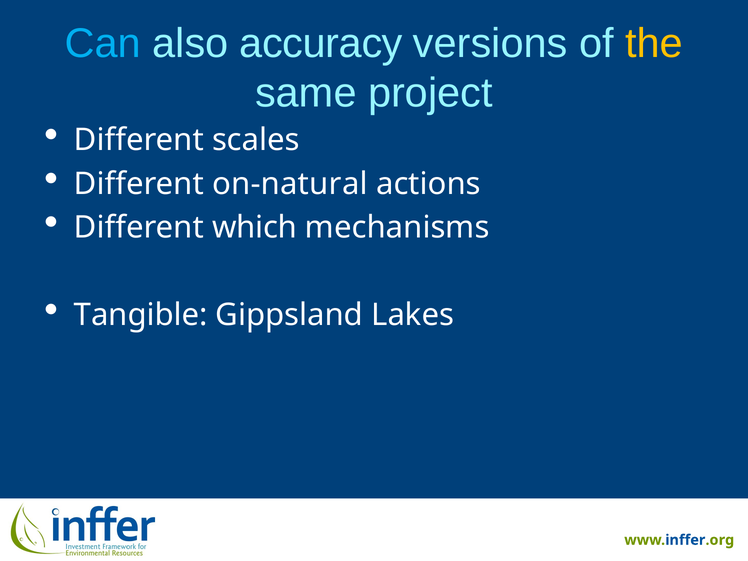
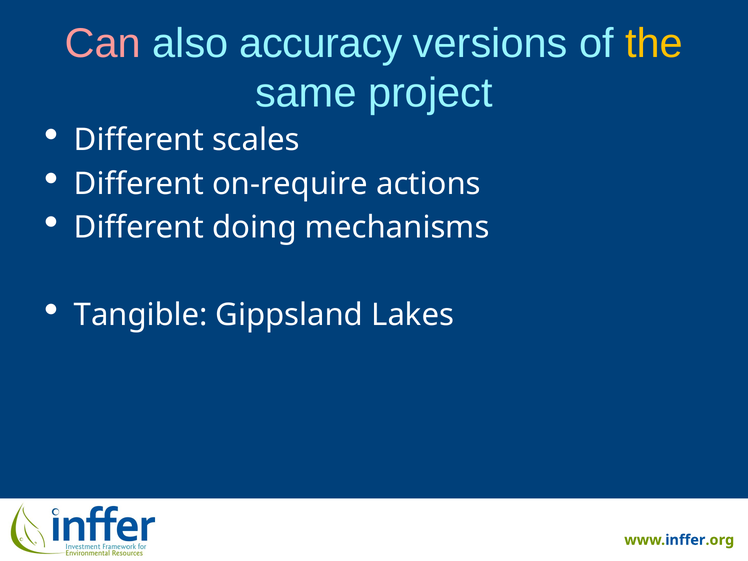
Can colour: light blue -> pink
on-natural: on-natural -> on-require
which: which -> doing
